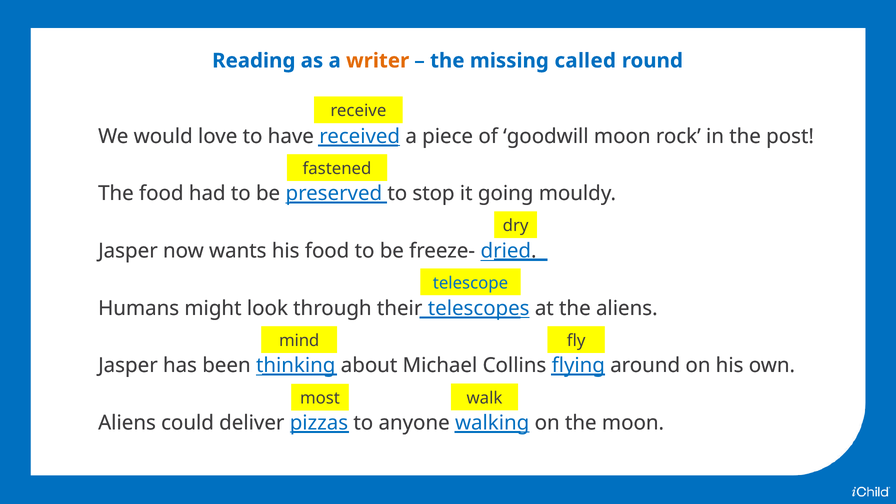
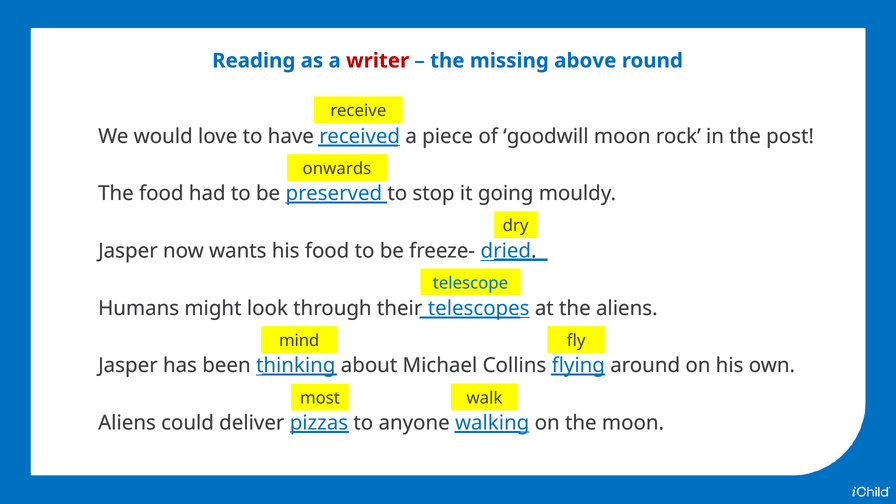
writer colour: orange -> red
called: called -> above
fastened: fastened -> onwards
